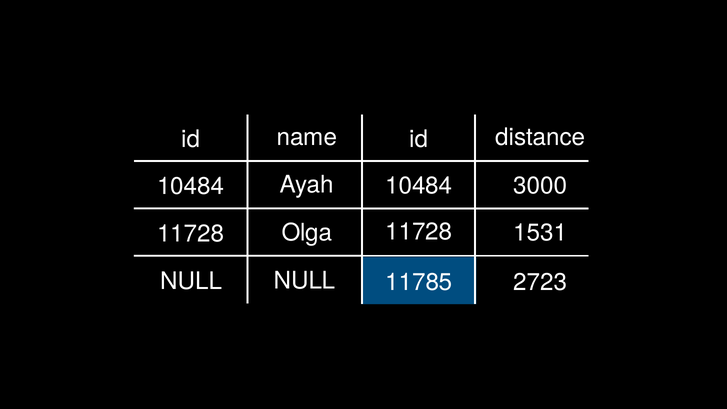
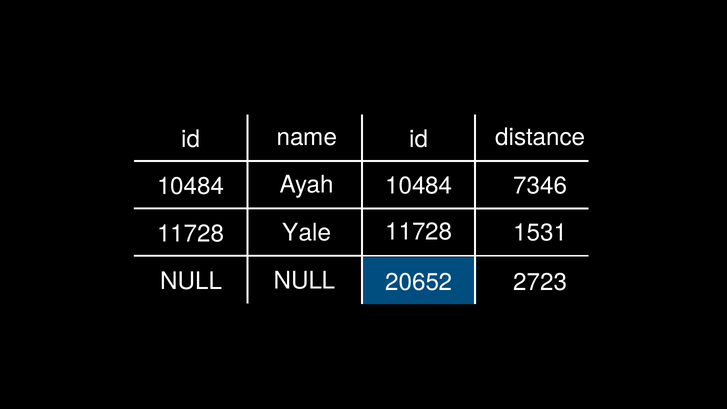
3000: 3000 -> 7346
Olga: Olga -> Yale
11785: 11785 -> 20652
